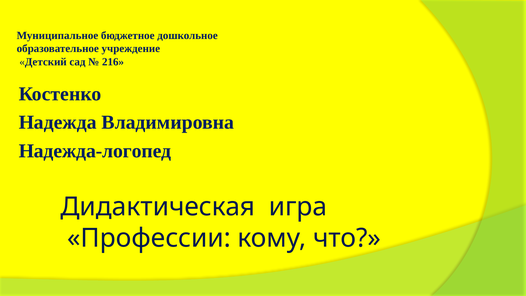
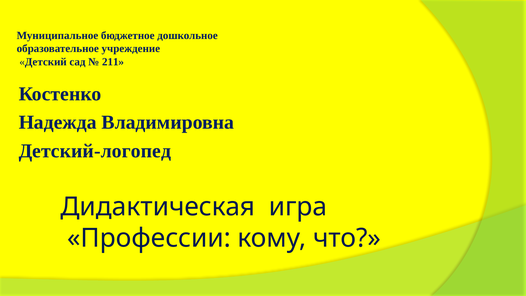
216: 216 -> 211
Надежда-логопед: Надежда-логопед -> Детский-логопед
